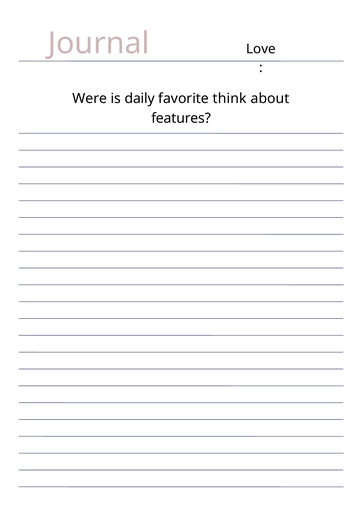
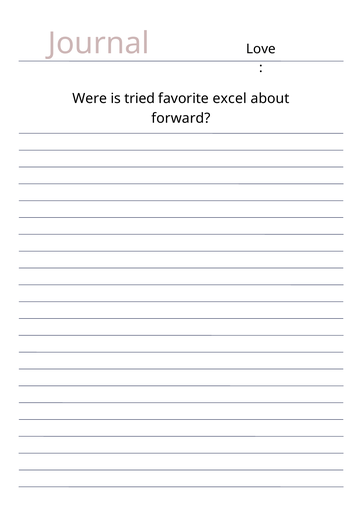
daily: daily -> tried
think: think -> excel
features: features -> forward
